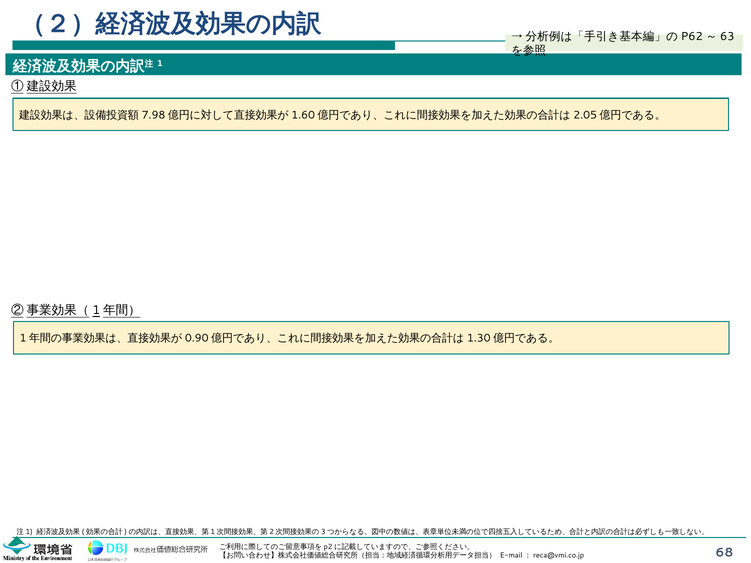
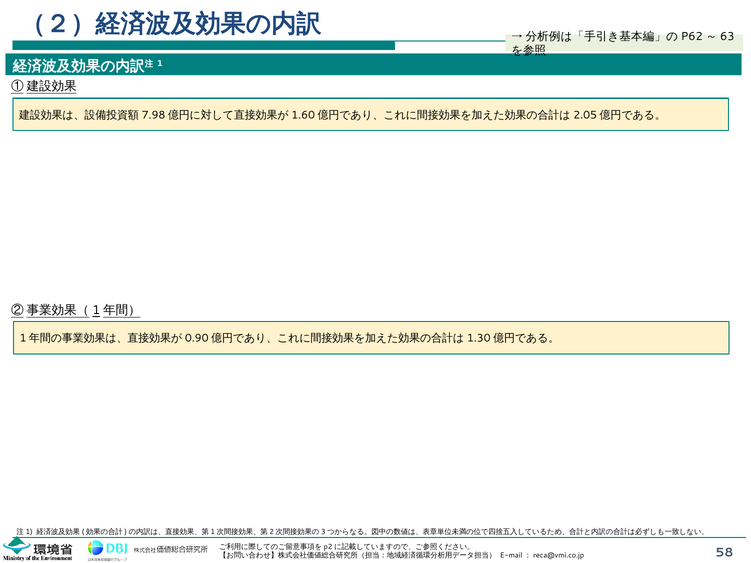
68: 68 -> 58
